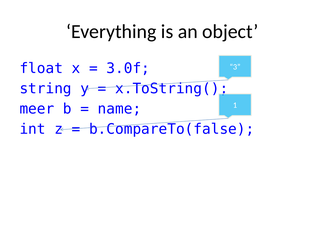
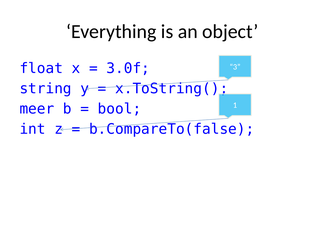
name: name -> bool
